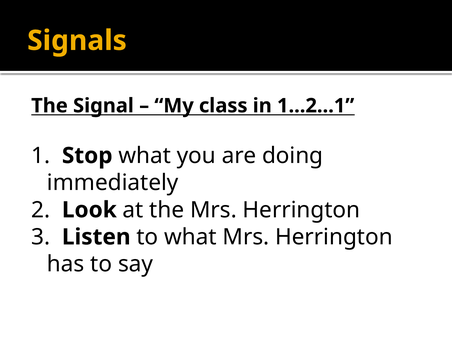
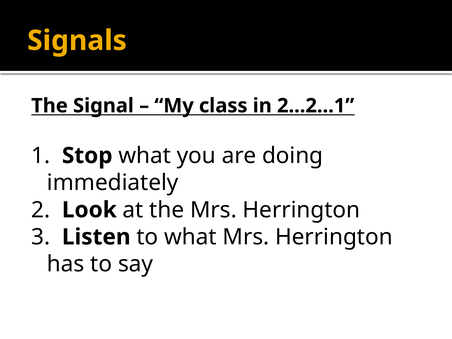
1...2...1: 1...2...1 -> 2...2...1
